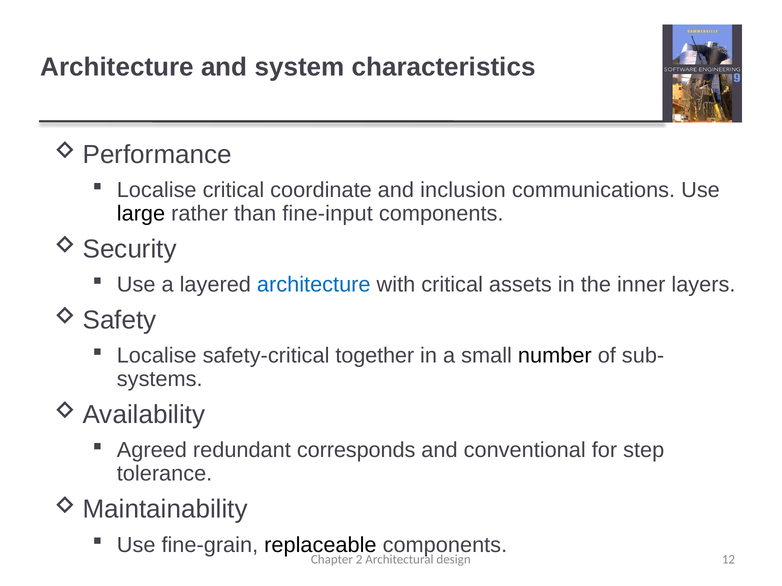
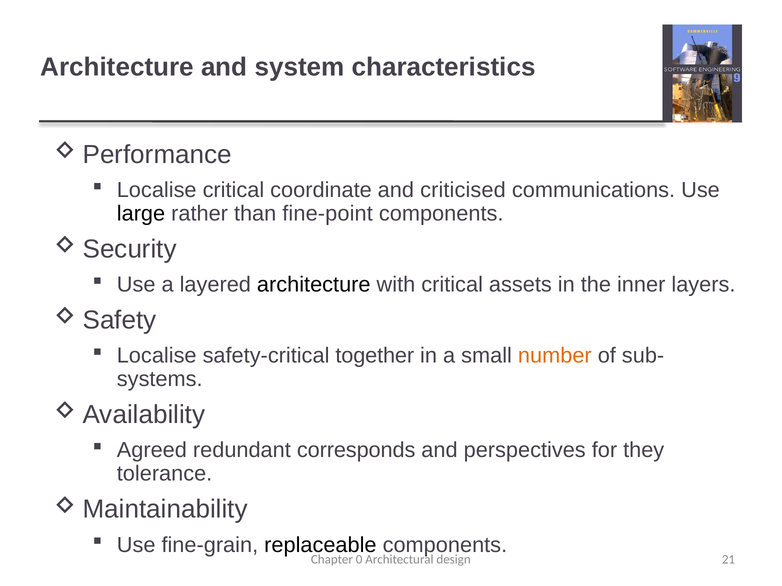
inclusion: inclusion -> criticised
fine-input: fine-input -> fine-point
architecture at (314, 285) colour: blue -> black
number colour: black -> orange
conventional: conventional -> perspectives
step: step -> they
2: 2 -> 0
12: 12 -> 21
